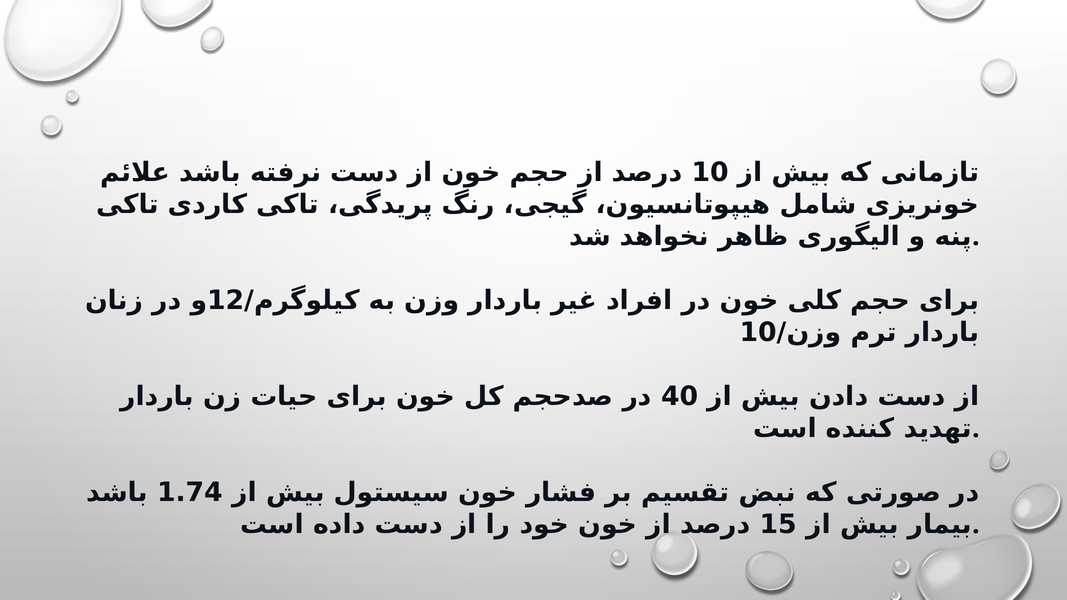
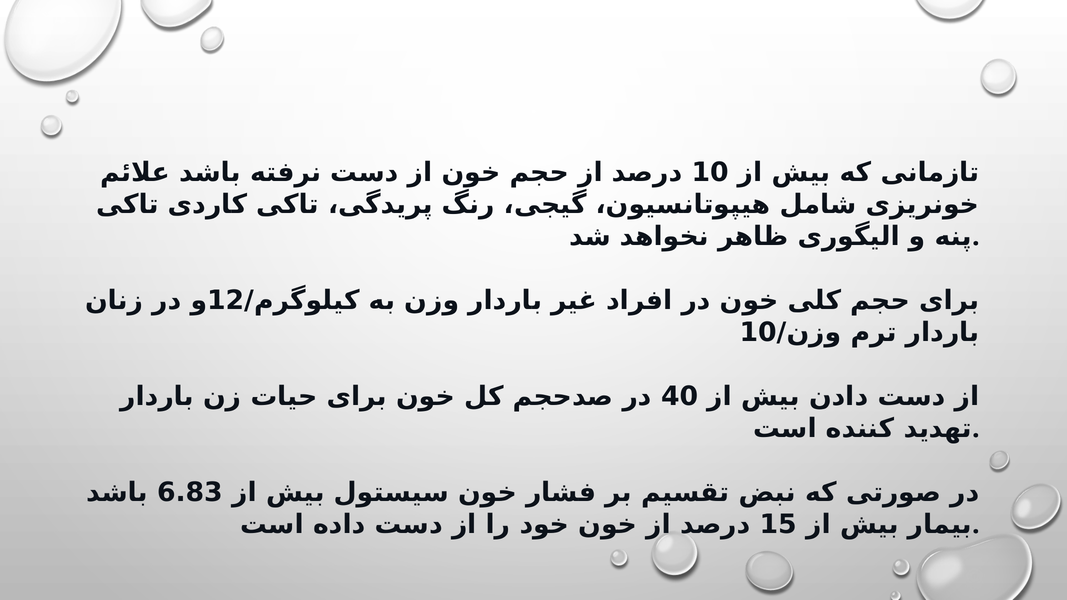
1.74: 1.74 -> 6.83
